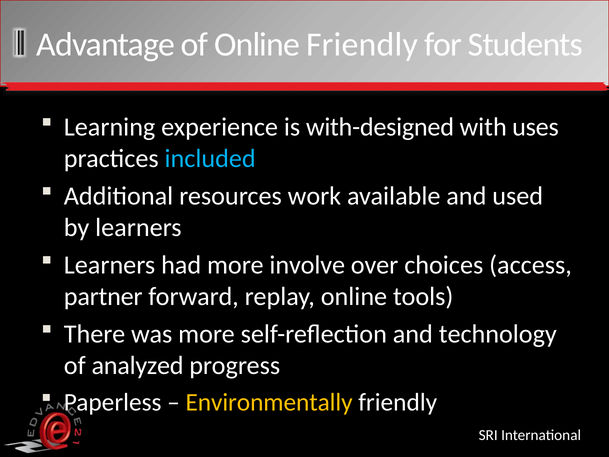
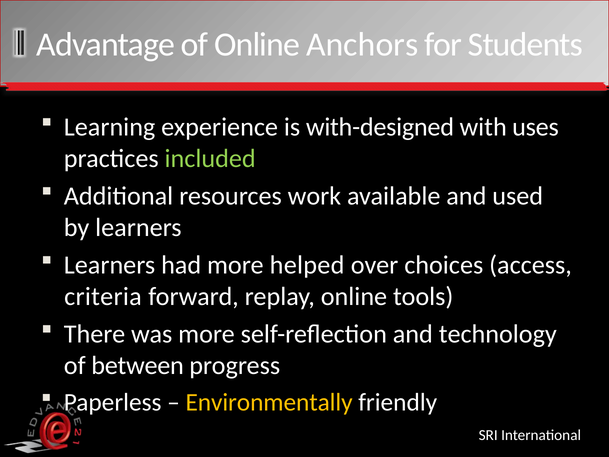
Online Friendly: Friendly -> Anchors
included colour: light blue -> light green
involve: involve -> helped
partner: partner -> criteria
analyzed: analyzed -> between
